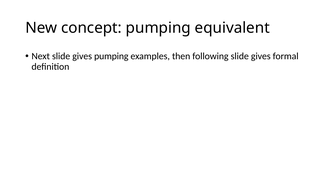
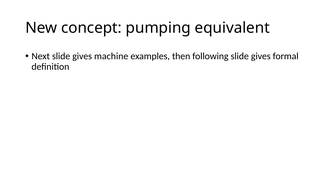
gives pumping: pumping -> machine
